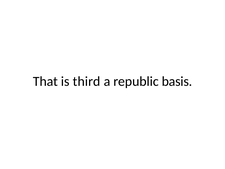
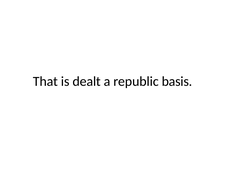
third: third -> dealt
